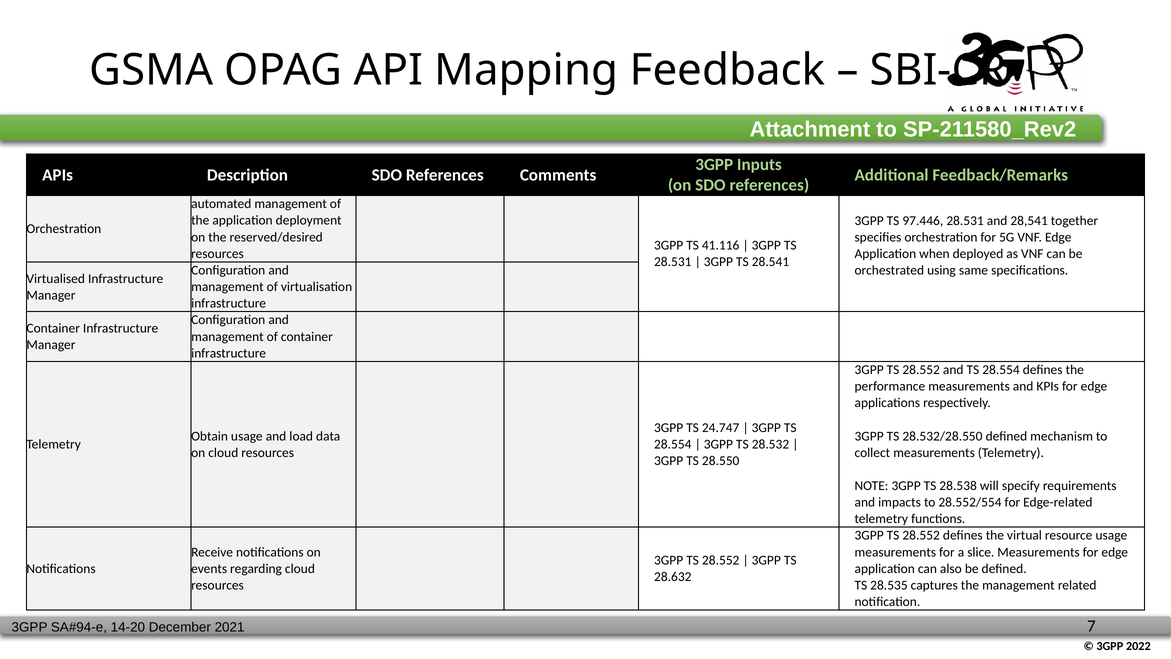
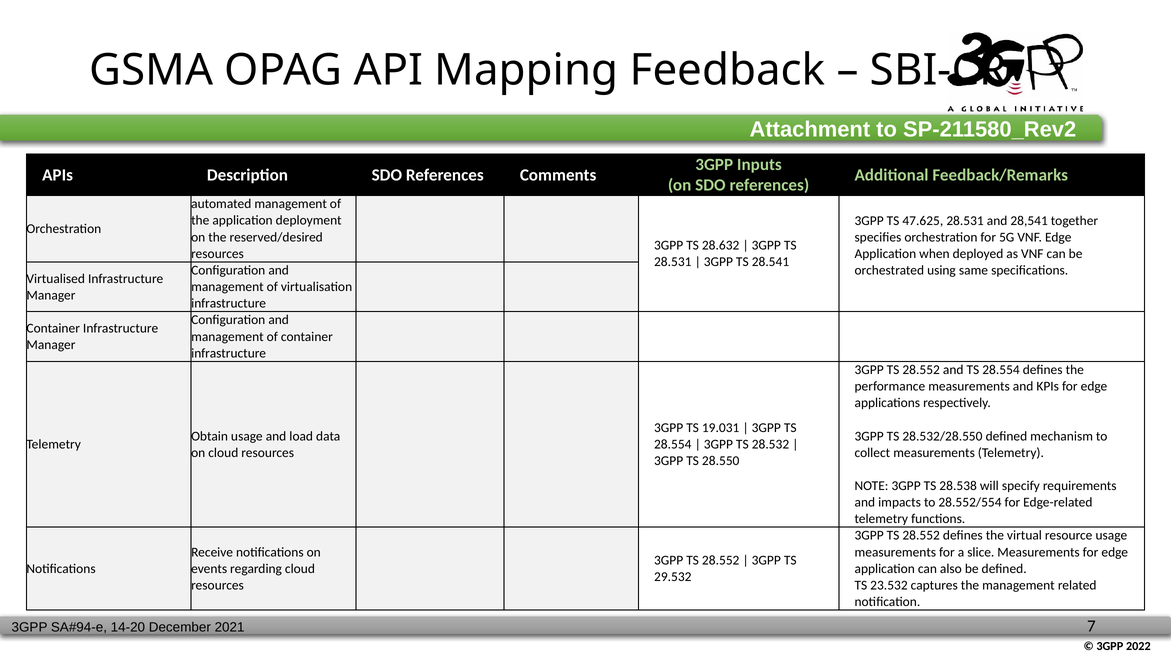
97.446: 97.446 -> 47.625
41.116: 41.116 -> 28.632
24.747: 24.747 -> 19.031
28.632: 28.632 -> 29.532
28.535: 28.535 -> 23.532
